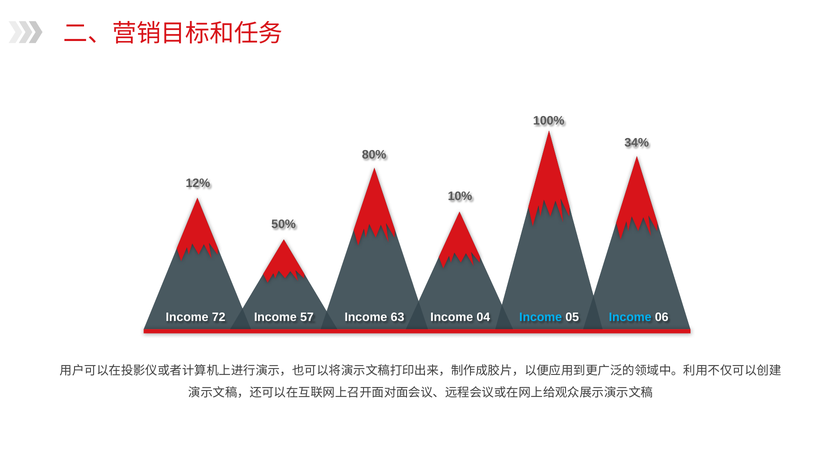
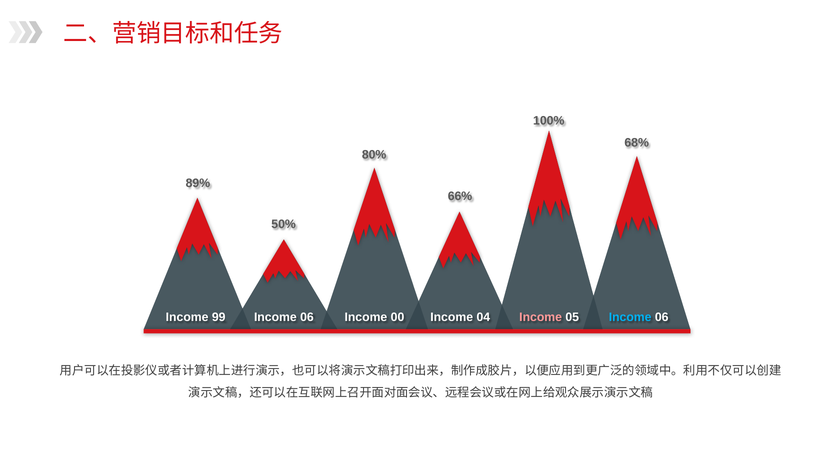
34%: 34% -> 68%
12%: 12% -> 89%
10%: 10% -> 66%
72: 72 -> 99
57 at (307, 317): 57 -> 06
63: 63 -> 00
Income at (541, 317) colour: light blue -> pink
